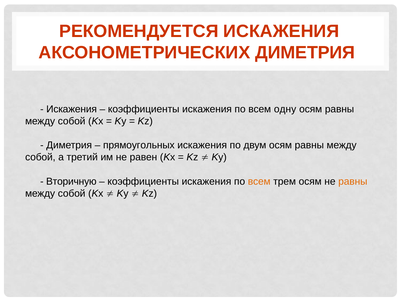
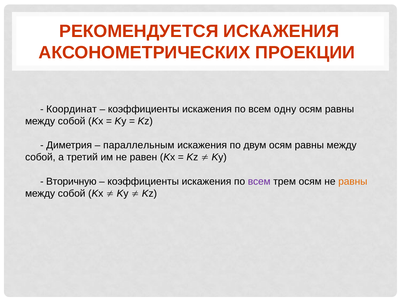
АКСОНОМЕТРИЧЕСКИХ ДИМЕТРИЯ: ДИМЕТРИЯ -> ПРОЕКЦИИ
Искажения at (72, 109): Искажения -> Координат
прямоугольных: прямоугольных -> параллельным
всем at (259, 181) colour: orange -> purple
